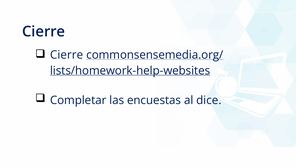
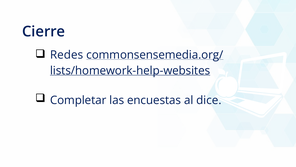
Cierre at (67, 55): Cierre -> Redes
